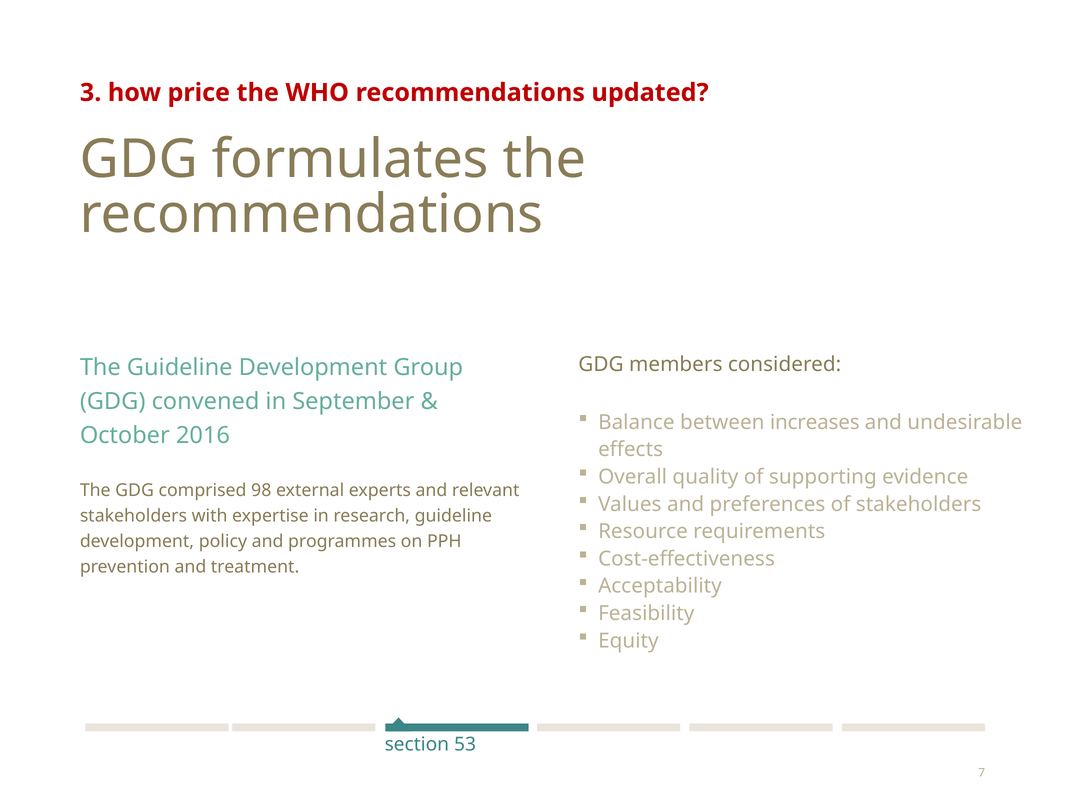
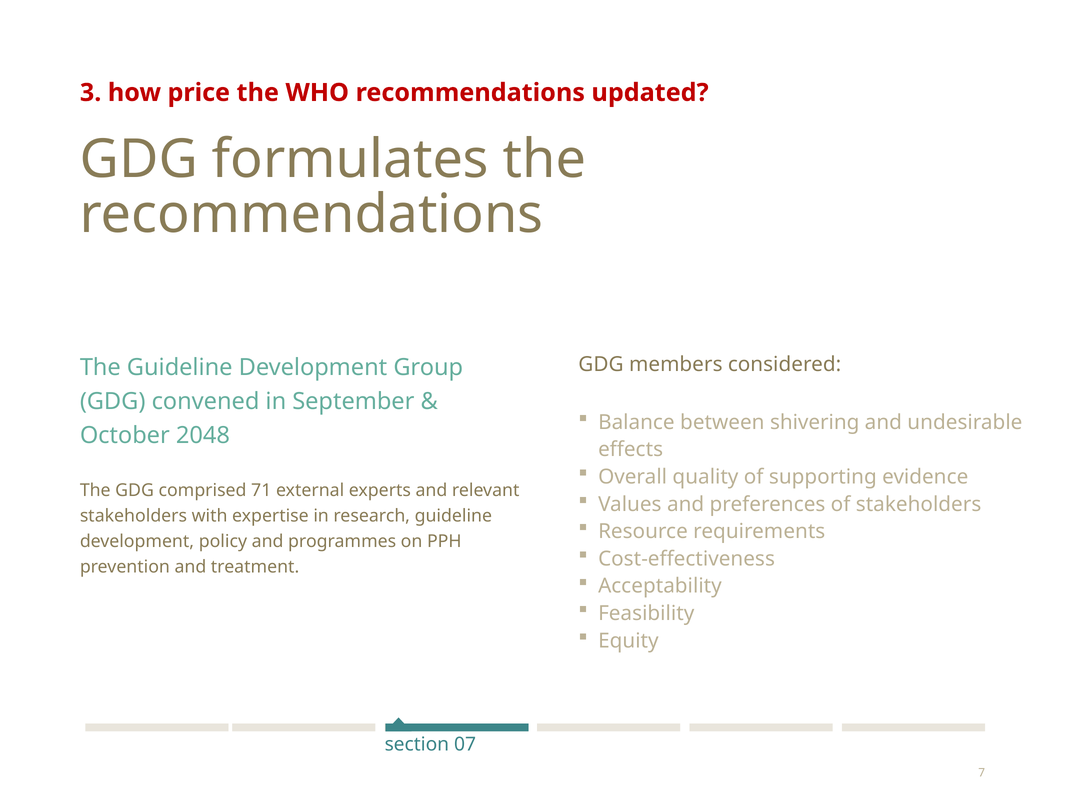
increases: increases -> shivering
2016: 2016 -> 2048
98: 98 -> 71
53: 53 -> 07
